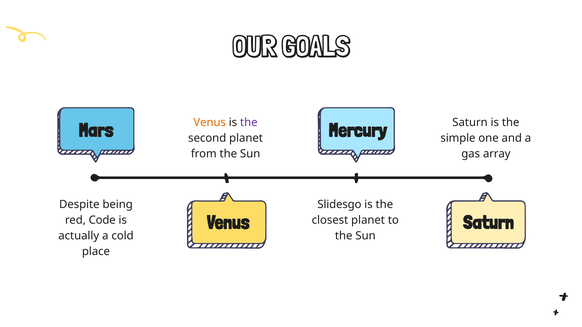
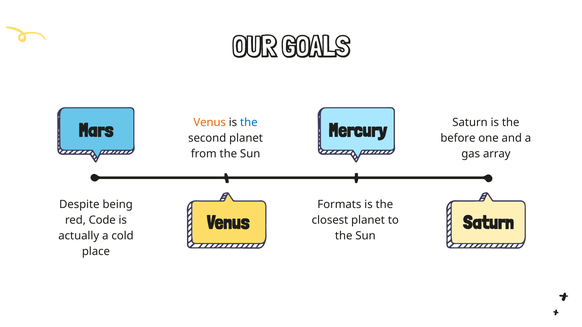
the at (249, 123) colour: purple -> blue
simple: simple -> before
Slidesgo: Slidesgo -> Formats
